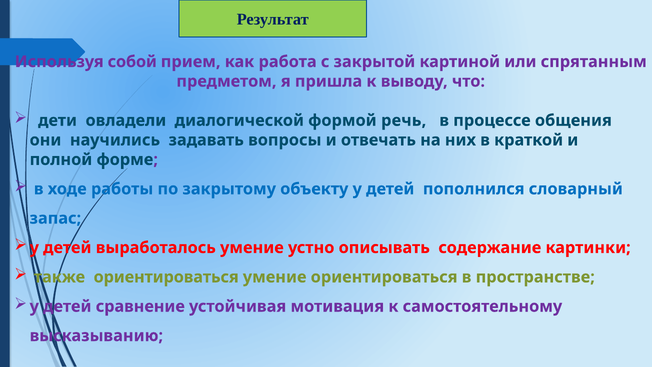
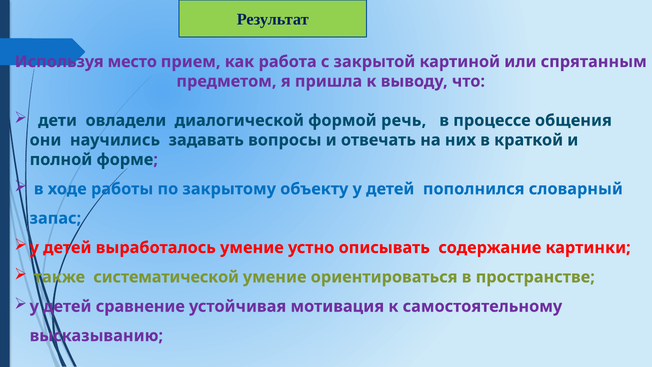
собой: собой -> место
также ориентироваться: ориентироваться -> систематической
